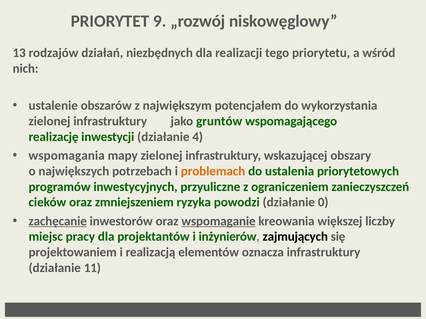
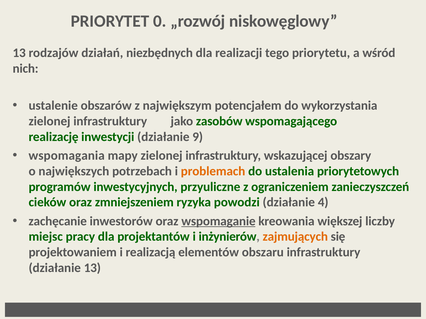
9: 9 -> 0
gruntów: gruntów -> zasobów
4: 4 -> 9
0: 0 -> 4
zachęcanie underline: present -> none
zajmujących colour: black -> orange
oznacza: oznacza -> obszaru
działanie 11: 11 -> 13
